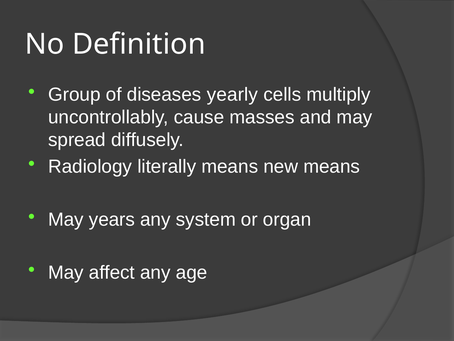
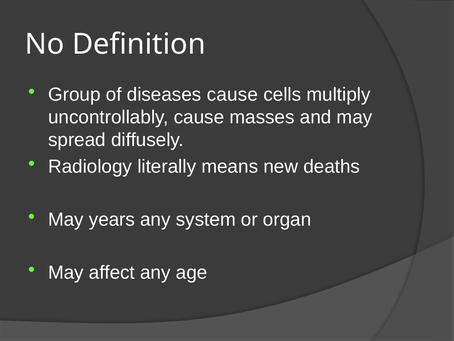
diseases yearly: yearly -> cause
new means: means -> deaths
